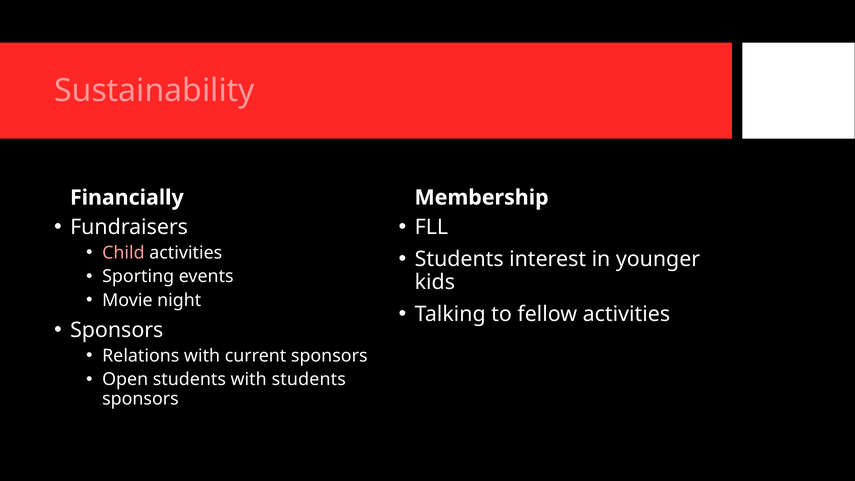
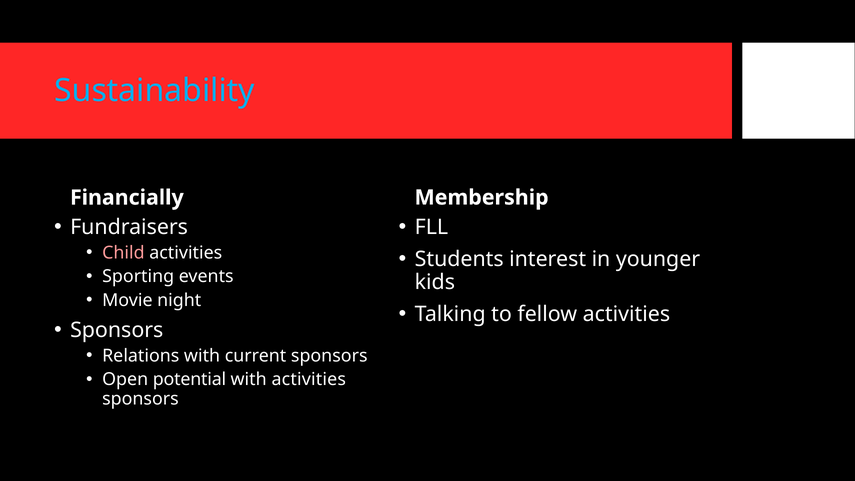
Sustainability colour: pink -> light blue
Open students: students -> potential
with students: students -> activities
